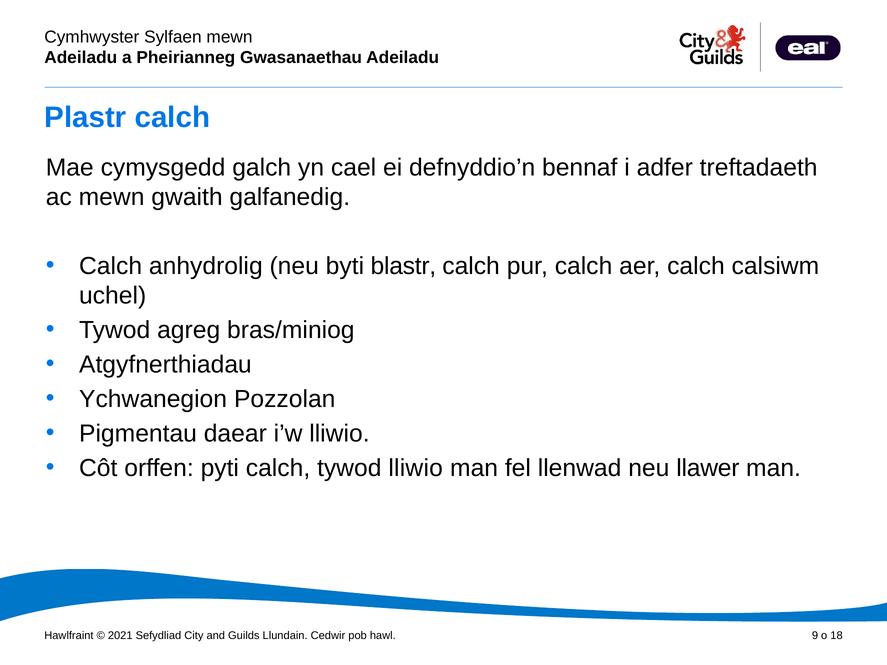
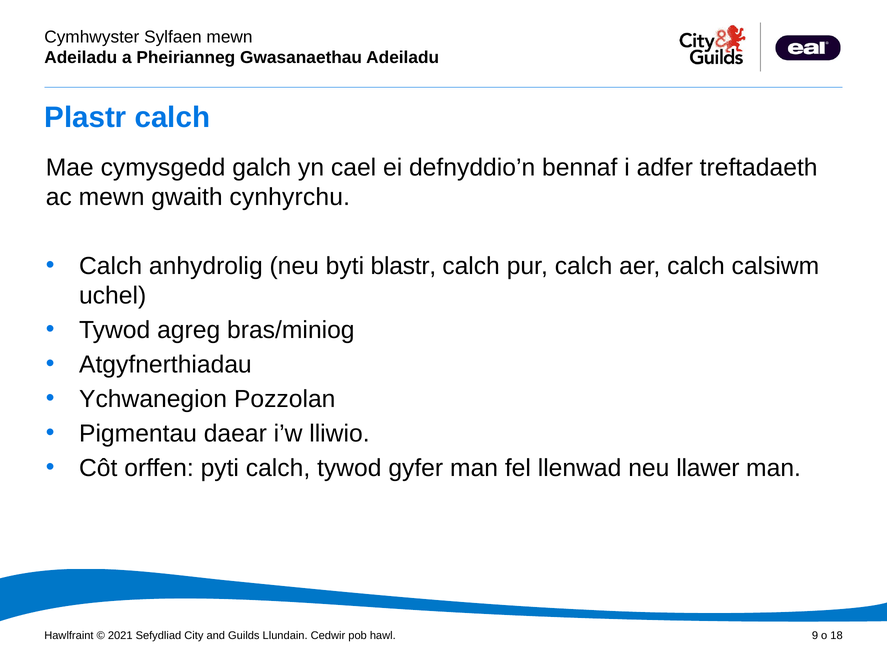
galfanedig: galfanedig -> cynhyrchu
tywod lliwio: lliwio -> gyfer
